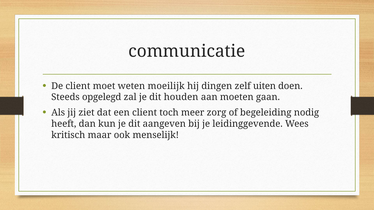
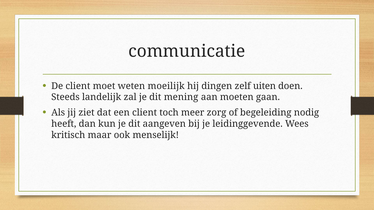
opgelegd: opgelegd -> landelijk
houden: houden -> mening
